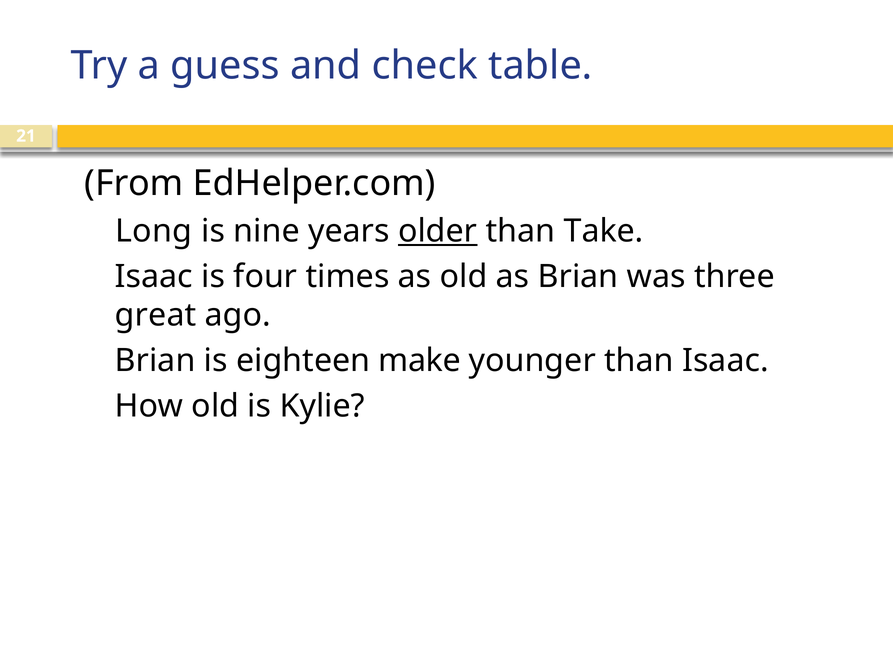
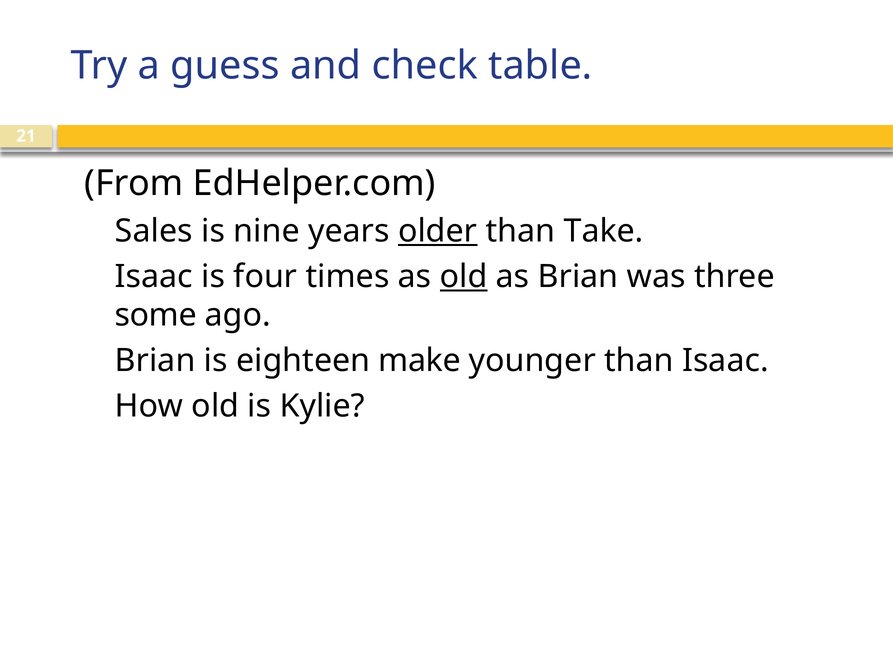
Long: Long -> Sales
old at (464, 276) underline: none -> present
great: great -> some
